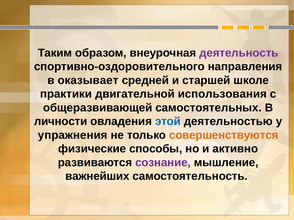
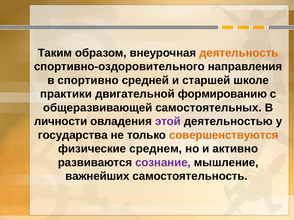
деятельность colour: purple -> orange
оказывает: оказывает -> спортивно
использования: использования -> формированию
этой colour: blue -> purple
упражнения: упражнения -> государства
способы: способы -> среднем
